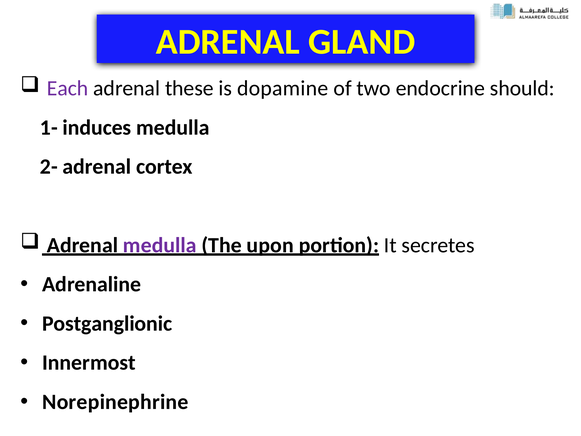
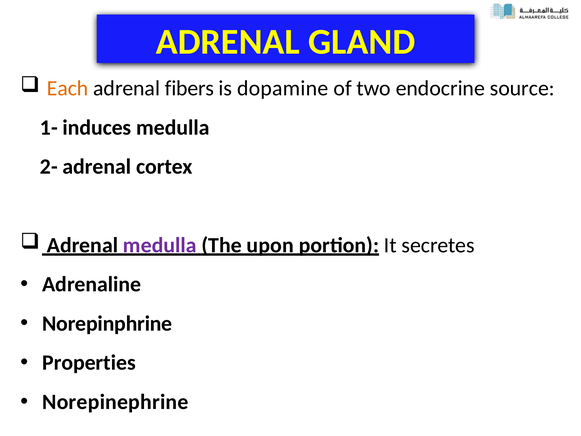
Each colour: purple -> orange
these: these -> fibers
should: should -> source
Postganglionic: Postganglionic -> Norepinphrine
Innermost: Innermost -> Properties
